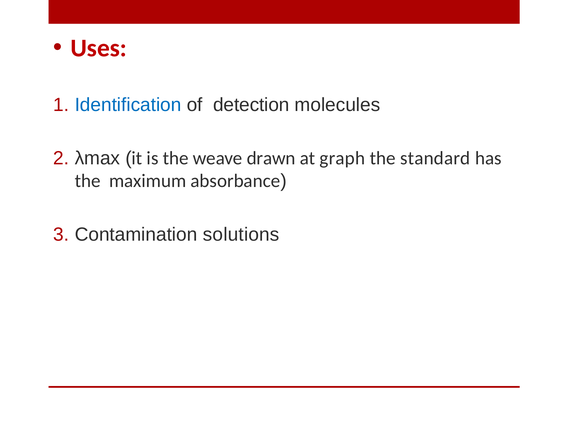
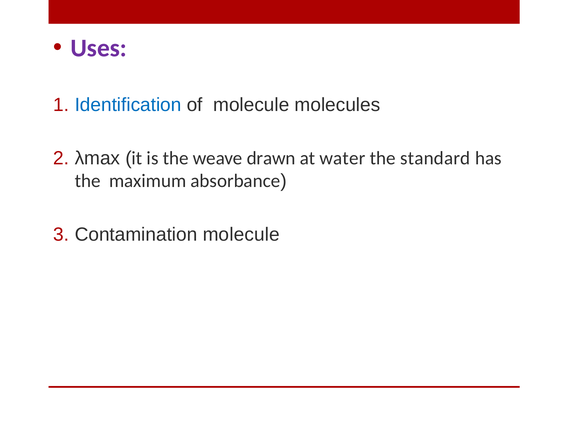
Uses colour: red -> purple
of detection: detection -> molecule
graph: graph -> water
Contamination solutions: solutions -> molecule
